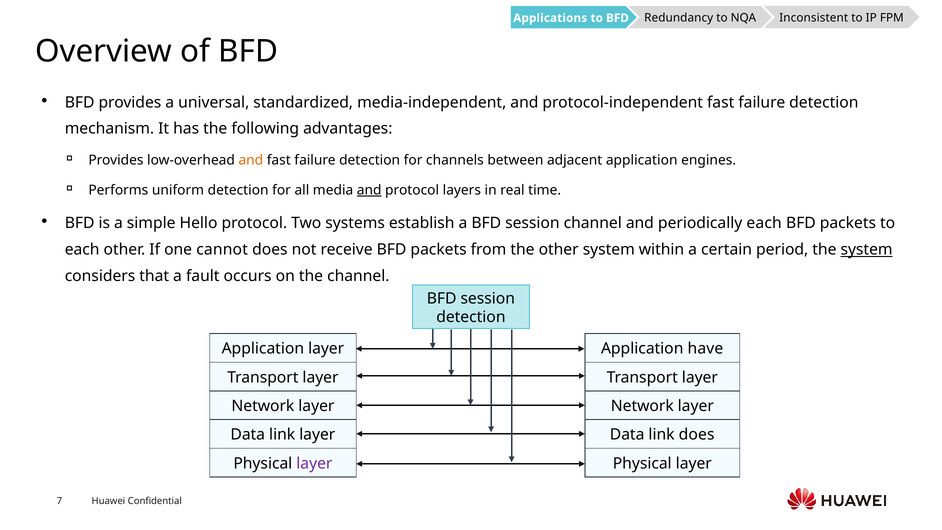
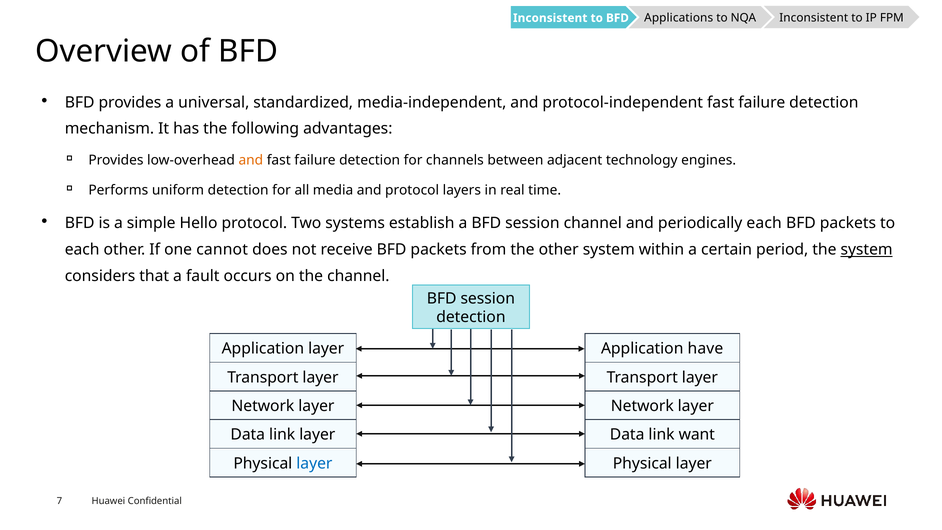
Applications at (550, 18): Applications -> Inconsistent
Redundancy: Redundancy -> Applications
adjacent application: application -> technology
and at (369, 190) underline: present -> none
link does: does -> want
layer at (314, 463) colour: purple -> blue
